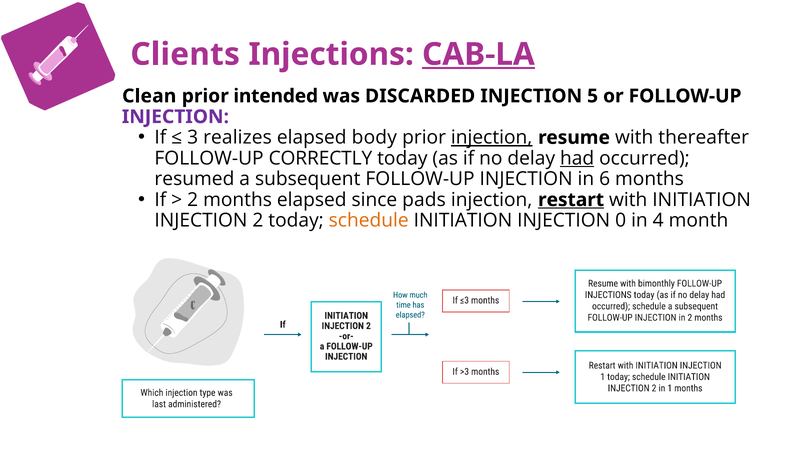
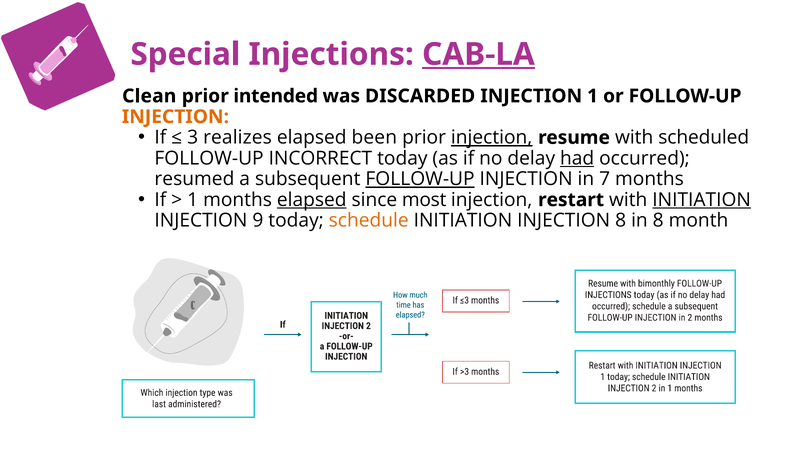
Clients: Clients -> Special
INJECTION 5: 5 -> 1
INJECTION at (175, 117) colour: purple -> orange
body: body -> been
thereafter: thereafter -> scheduled
CORRECTLY: CORRECTLY -> INCORRECT
FOLLOW-UP at (420, 179) underline: none -> present
6: 6 -> 7
2 at (193, 200): 2 -> 1
elapsed at (312, 200) underline: none -> present
pads: pads -> most
restart underline: present -> none
INITIATION at (702, 200) underline: none -> present
INJECTION 2: 2 -> 9
INJECTION 0: 0 -> 8
in 4: 4 -> 8
